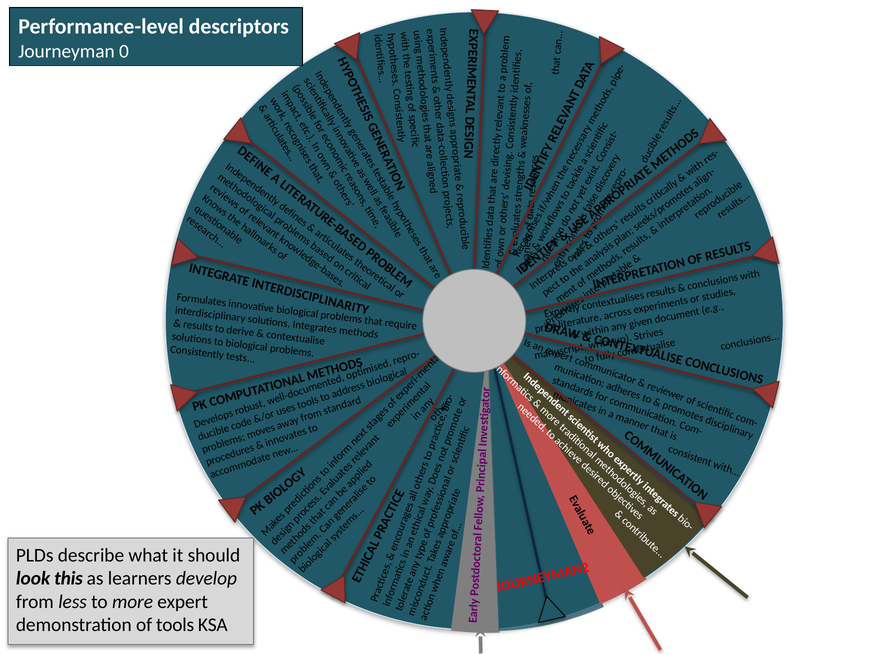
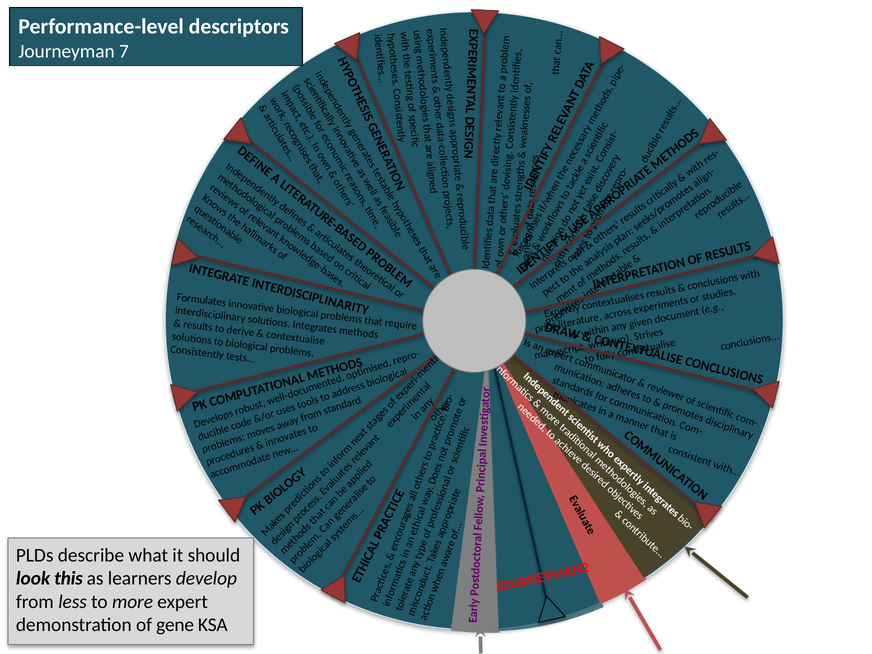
0: 0 -> 7
of tools: tools -> gene
